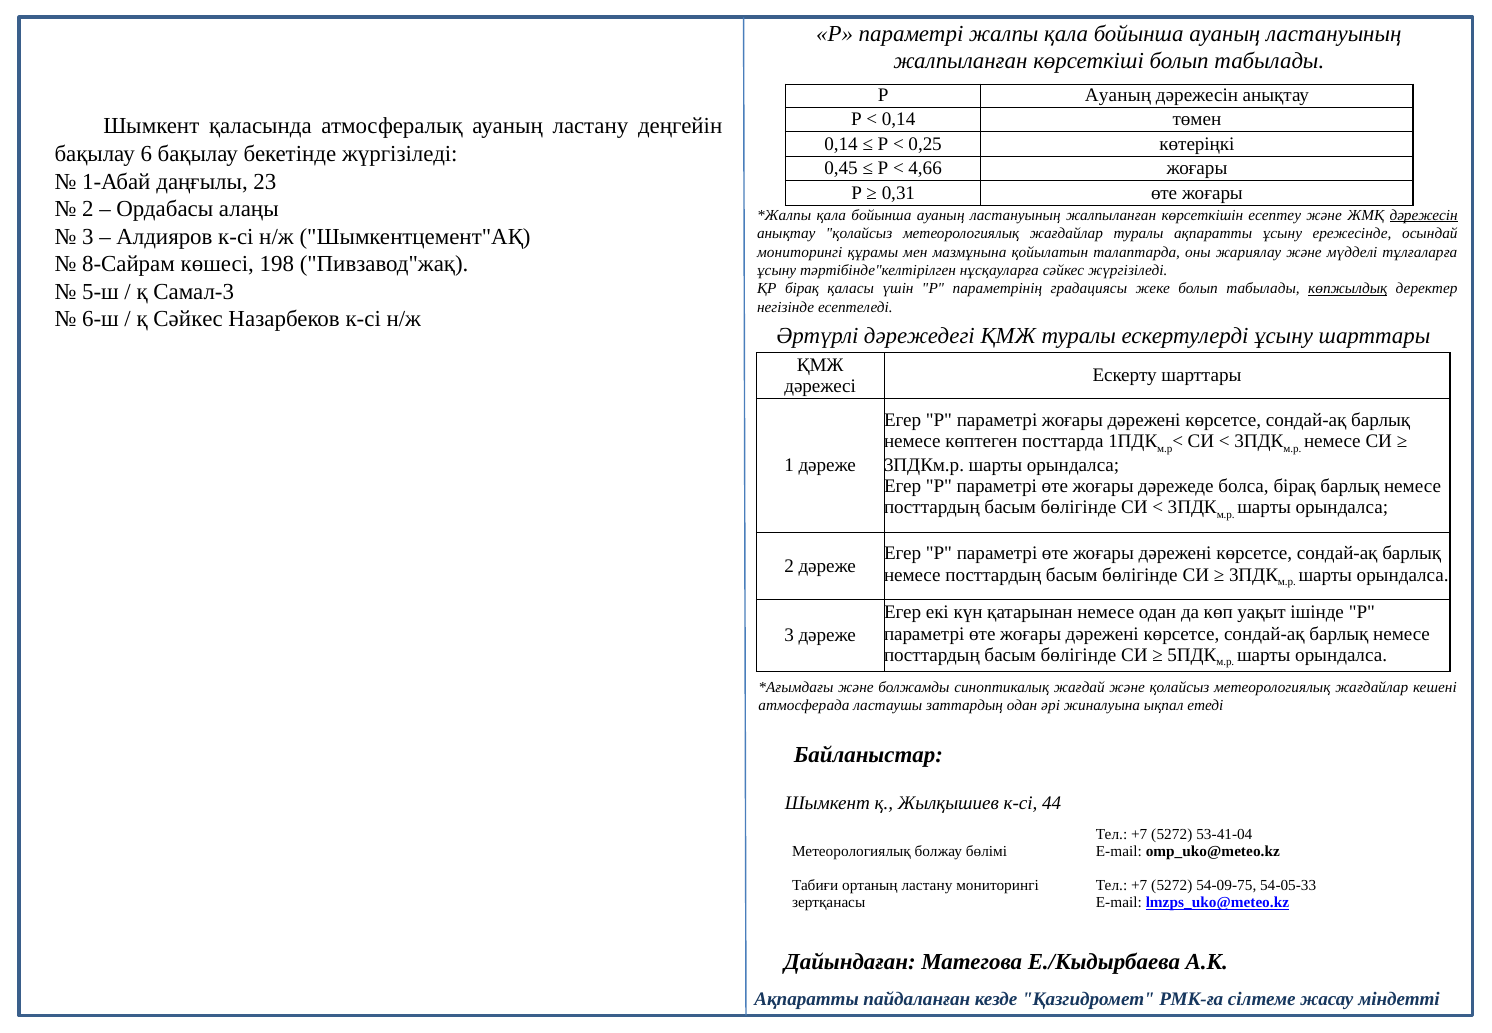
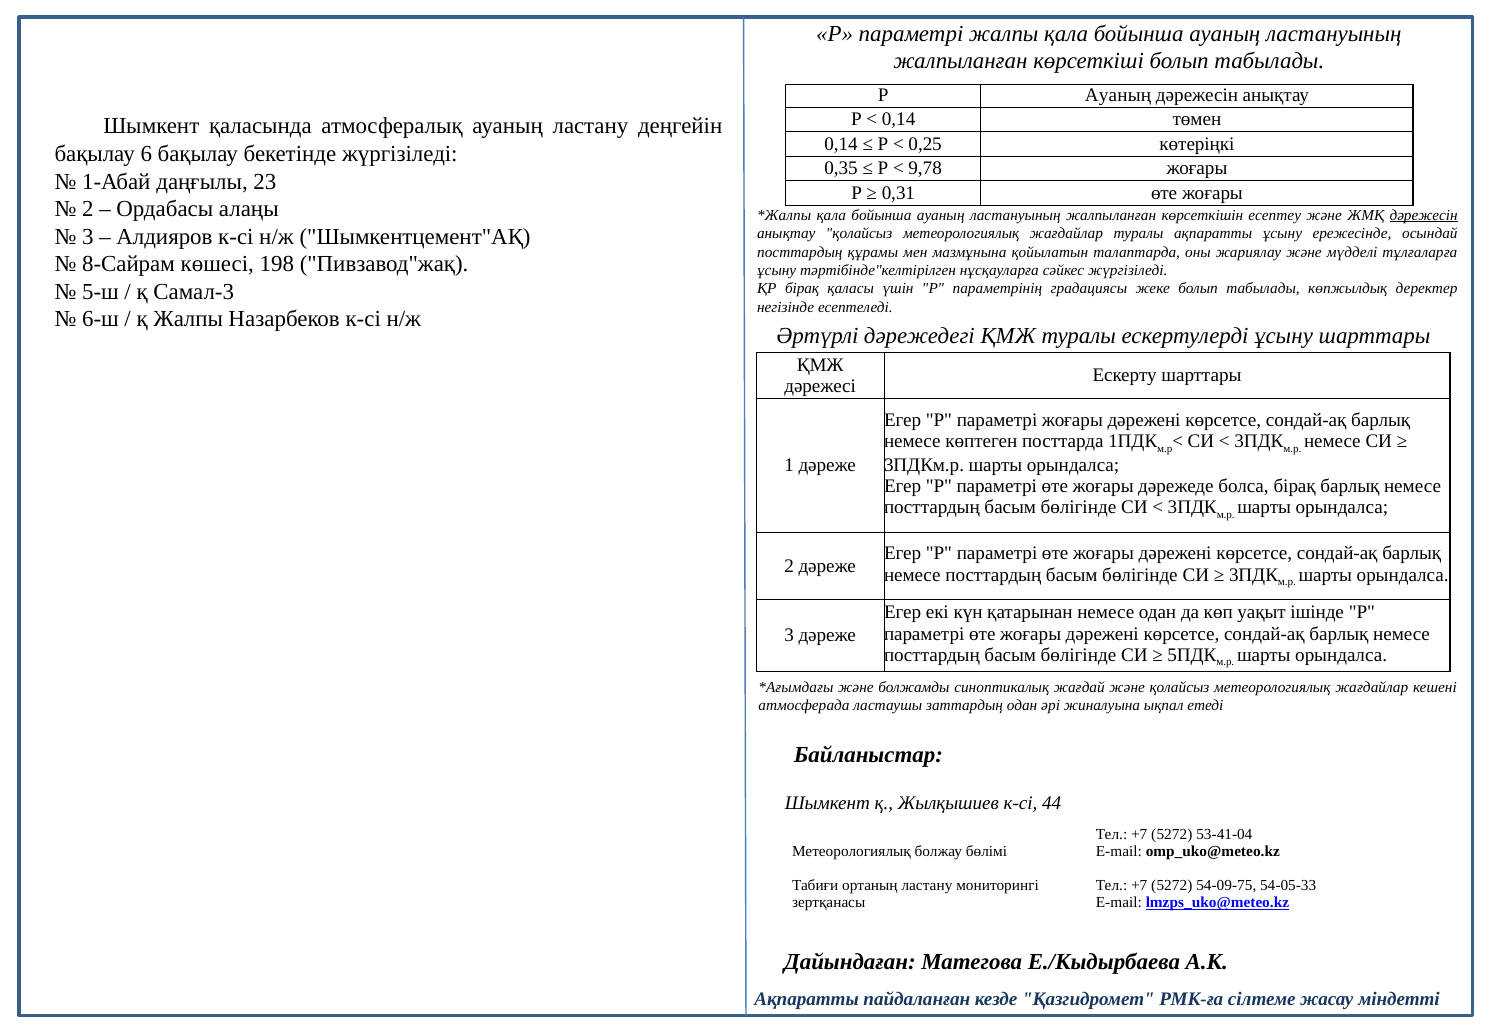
0,45: 0,45 -> 0,35
4,66: 4,66 -> 9,78
мониторингі at (800, 252): мониторингі -> посттардың
көпжылдық underline: present -> none
қ Сәйкес: Сәйкес -> Жалпы
